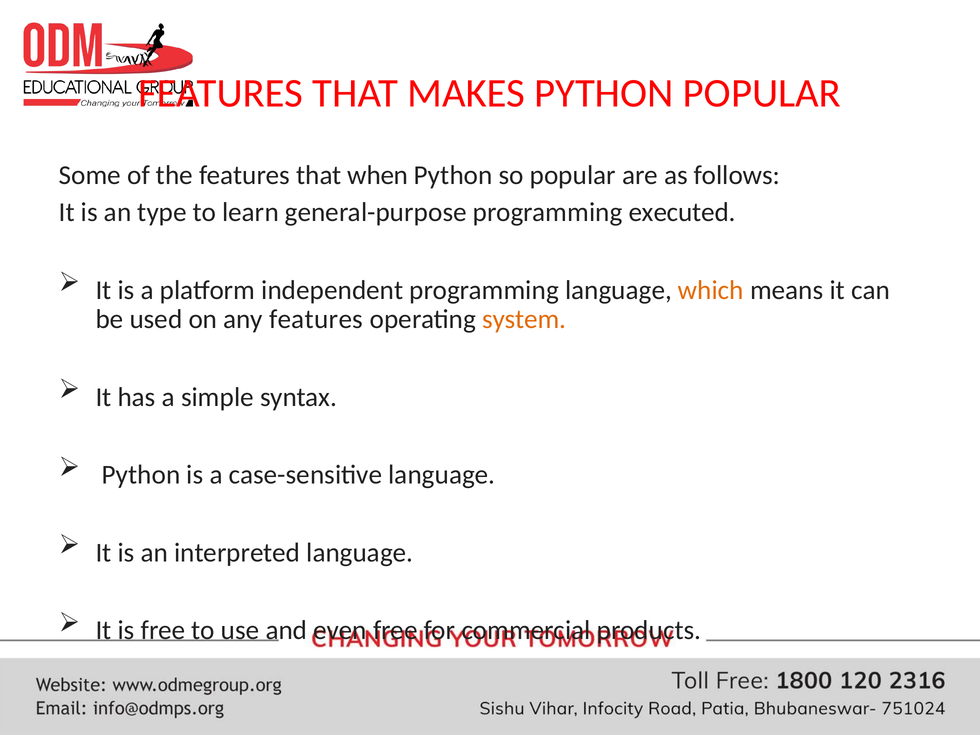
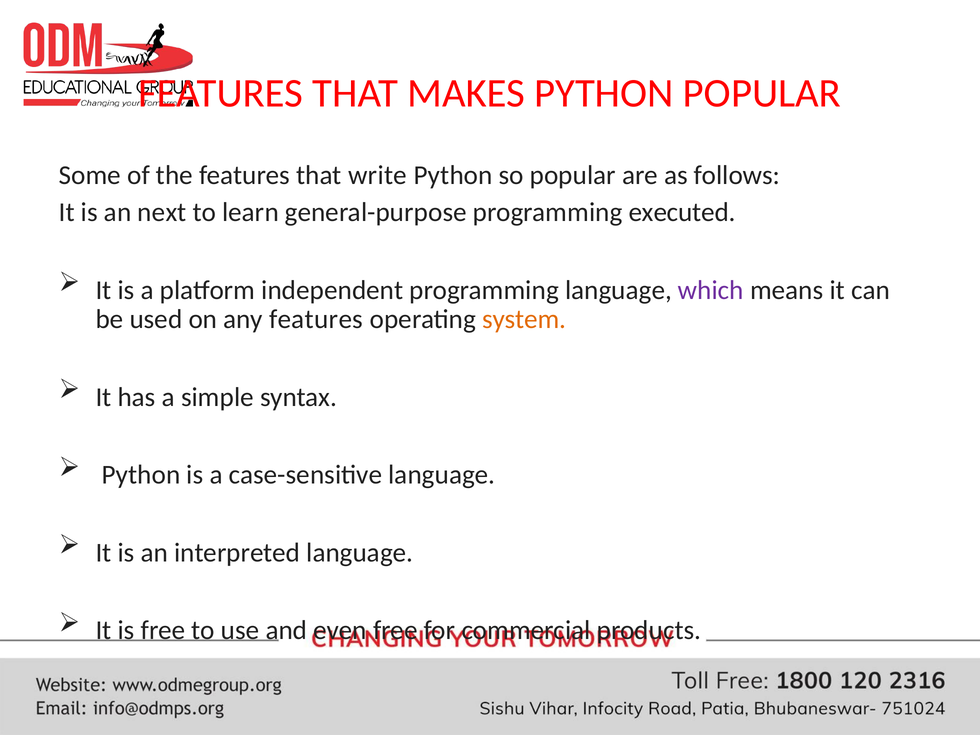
when: when -> write
type: type -> next
which colour: orange -> purple
